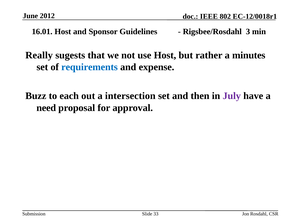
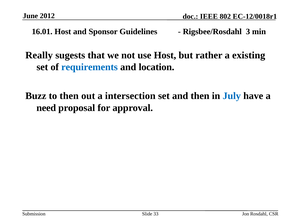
minutes: minutes -> existing
expense: expense -> location
to each: each -> then
July colour: purple -> blue
